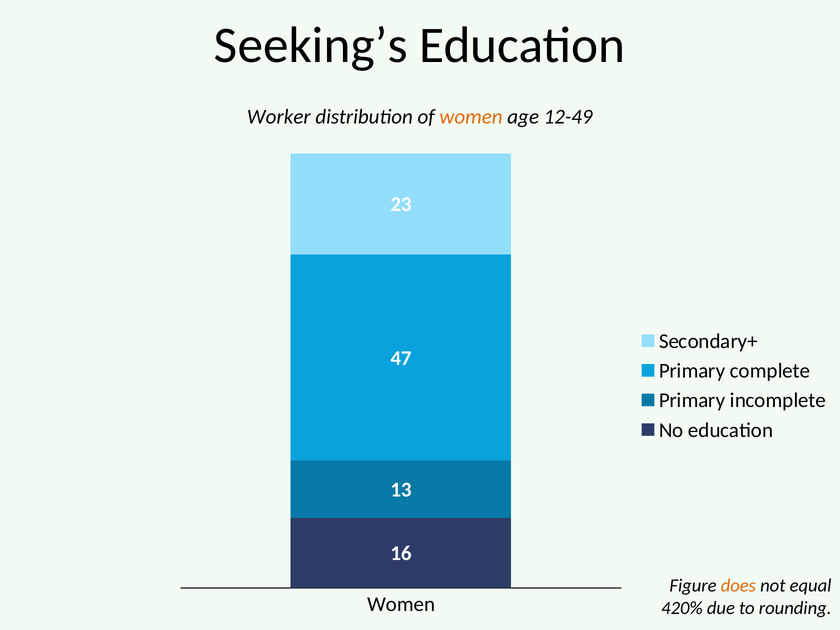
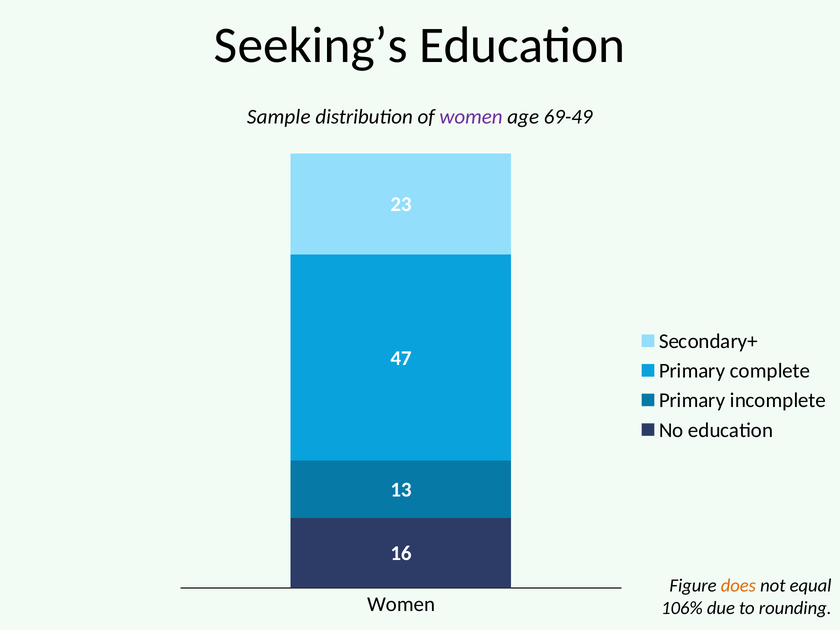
Worker: Worker -> Sample
women at (471, 117) colour: orange -> purple
12-49: 12-49 -> 69-49
420%: 420% -> 106%
